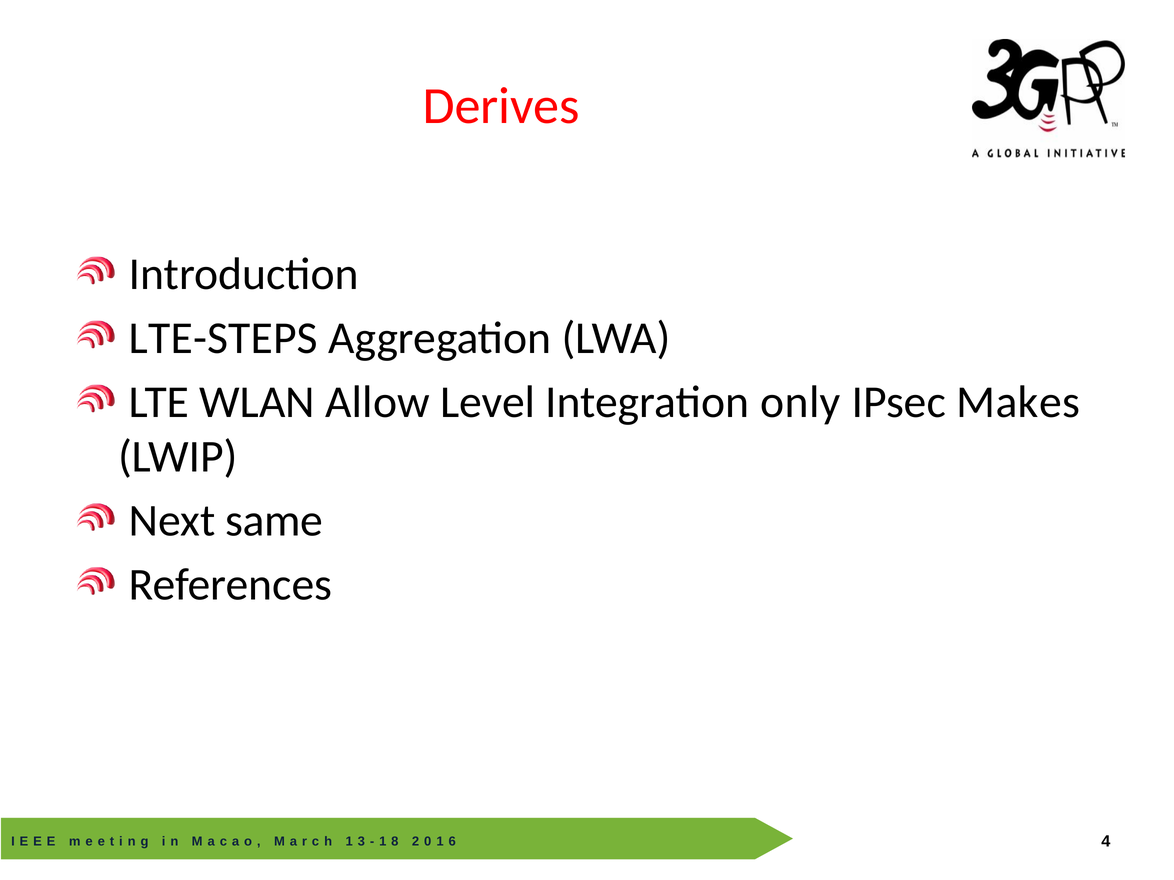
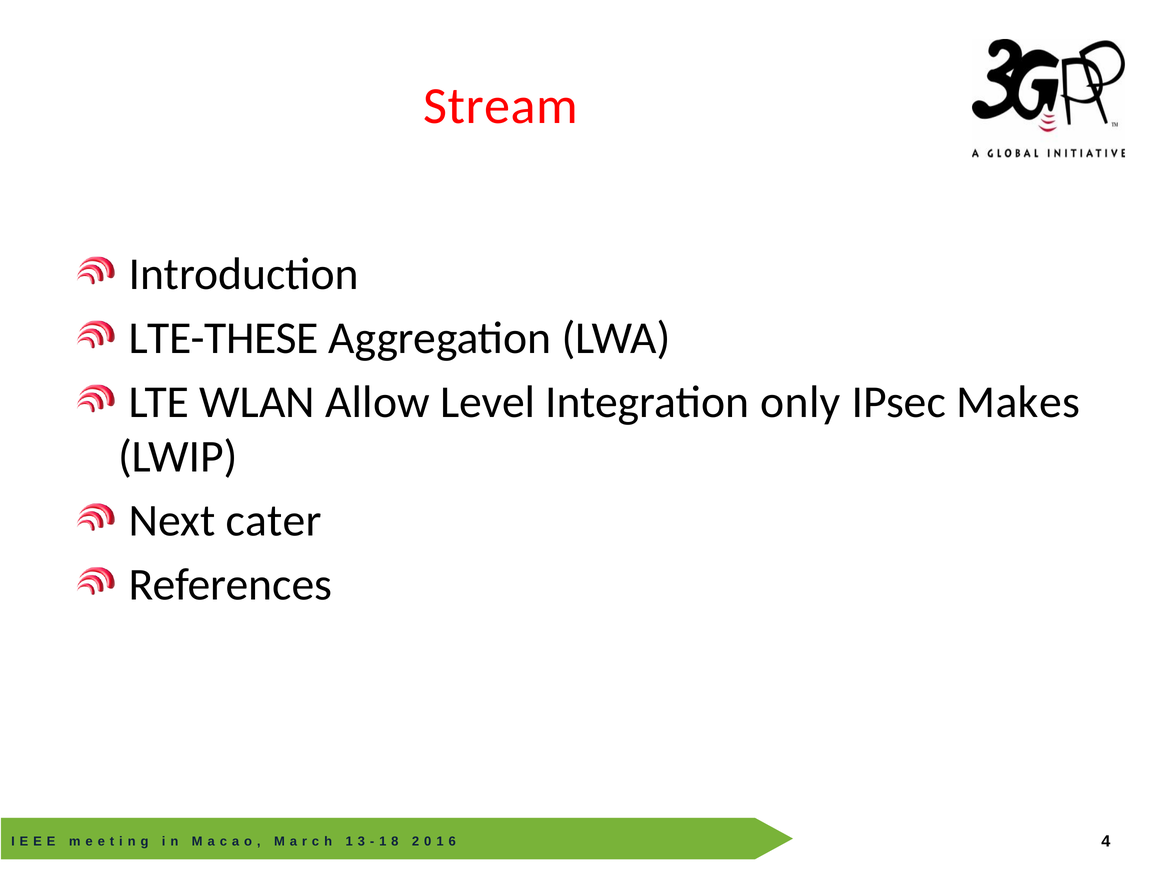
Derives: Derives -> Stream
LTE-STEPS: LTE-STEPS -> LTE-THESE
same: same -> cater
